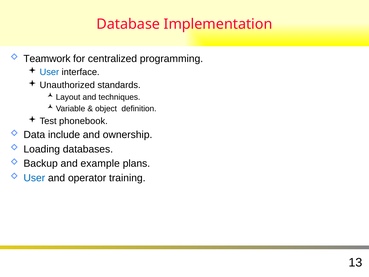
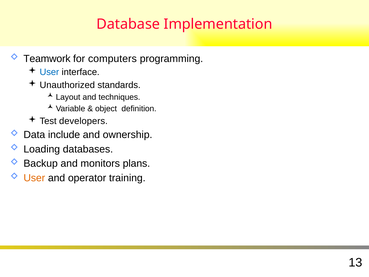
centralized: centralized -> computers
phonebook: phonebook -> developers
example: example -> monitors
User at (34, 178) colour: blue -> orange
